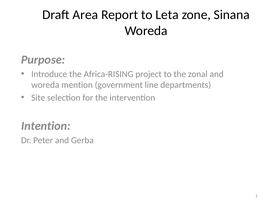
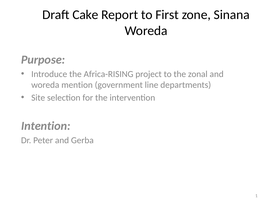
Area: Area -> Cake
Leta: Leta -> First
